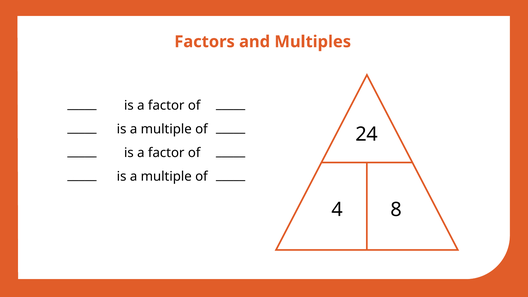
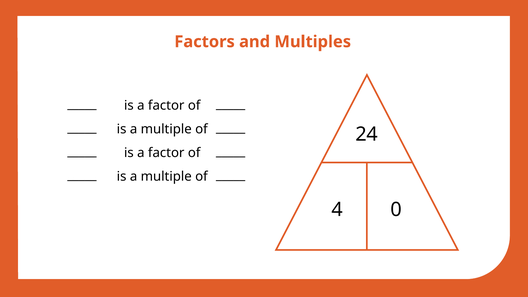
8: 8 -> 0
